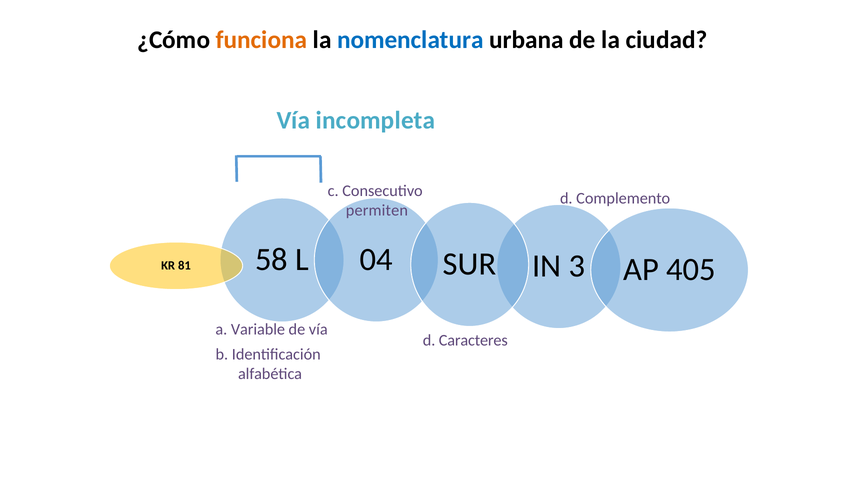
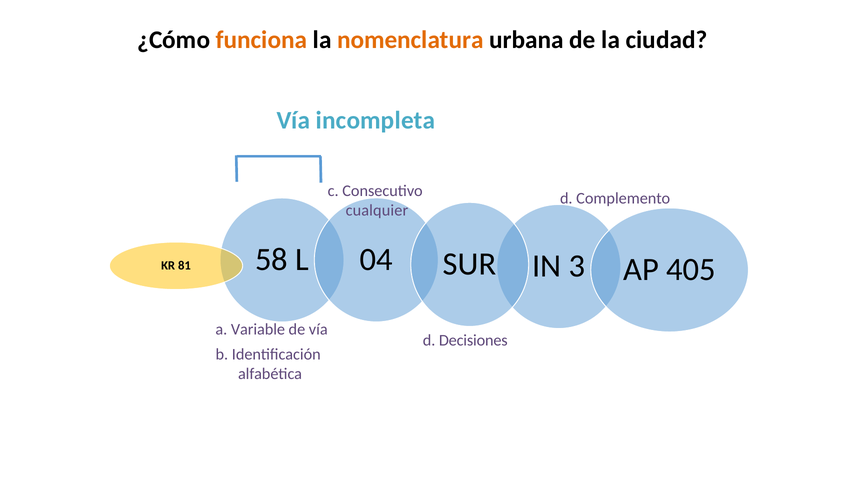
nomenclatura colour: blue -> orange
permiten: permiten -> cualquier
Caracteres: Caracteres -> Decisiones
